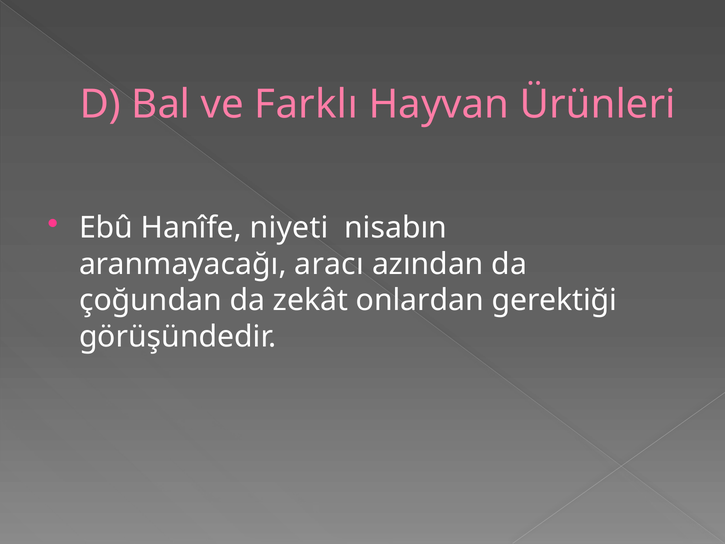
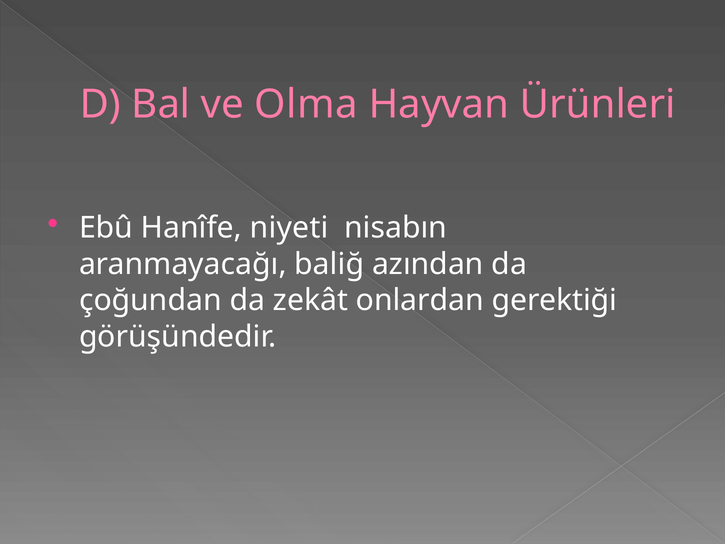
Farklı: Farklı -> Olma
aracı: aracı -> baliğ
